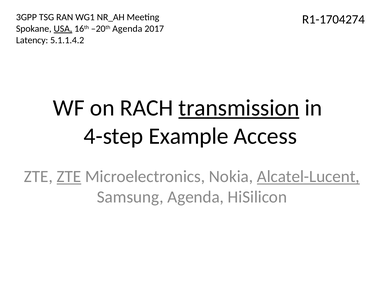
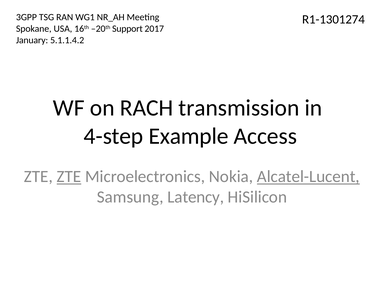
R1-1704274: R1-1704274 -> R1-1301274
USA underline: present -> none
–20th Agenda: Agenda -> Support
Latency: Latency -> January
transmission underline: present -> none
Samsung Agenda: Agenda -> Latency
